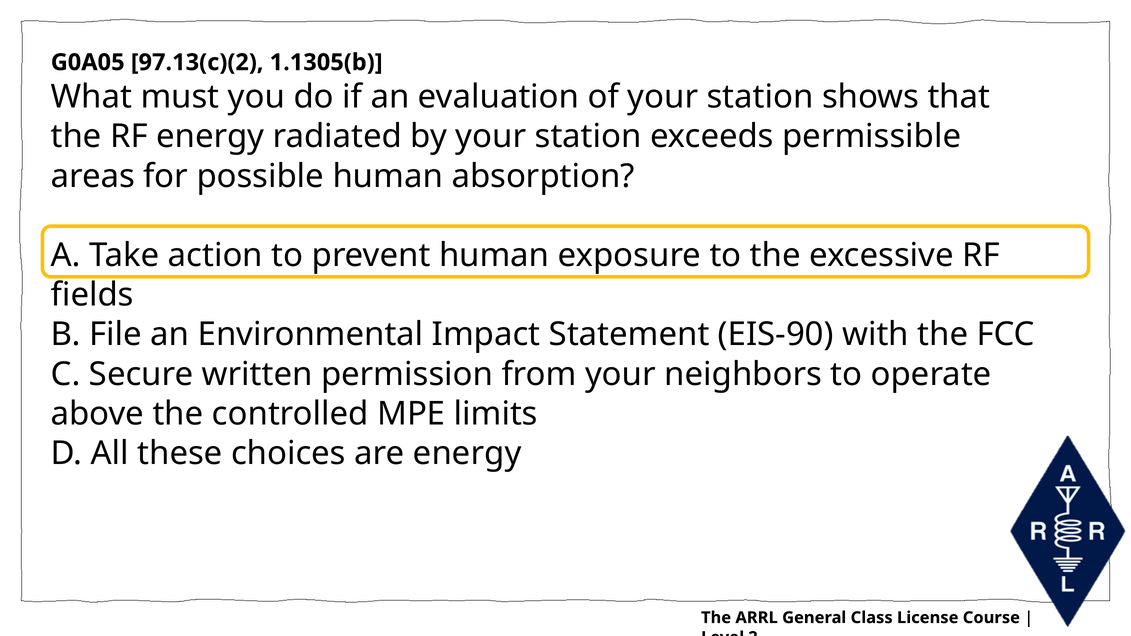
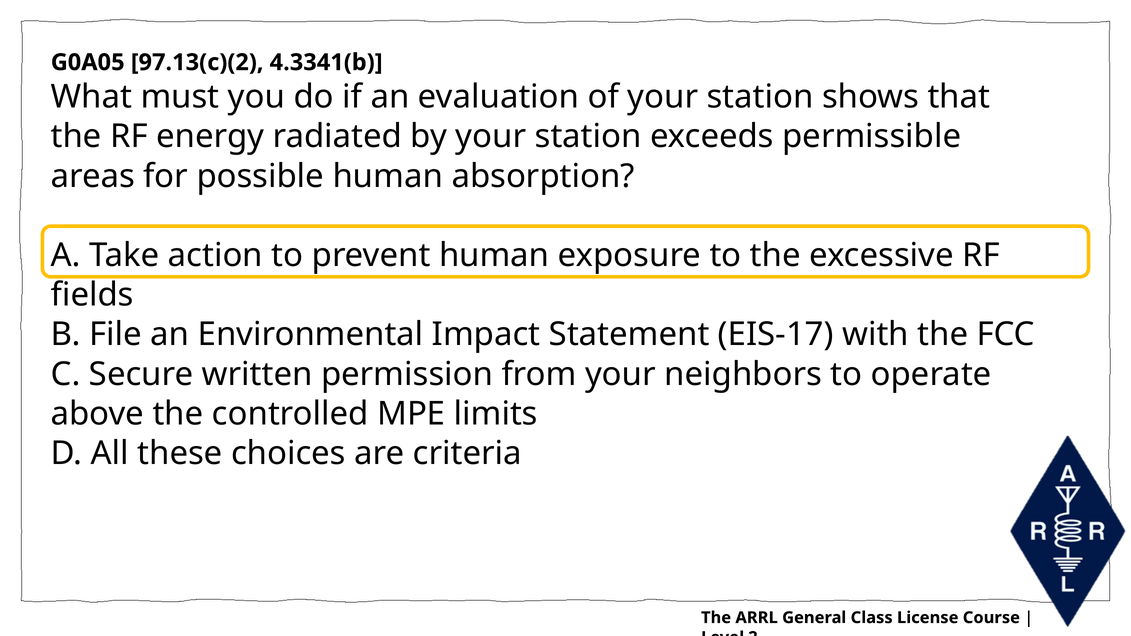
1.1305(b: 1.1305(b -> 4.3341(b
EIS-90: EIS-90 -> EIS-17
are energy: energy -> criteria
